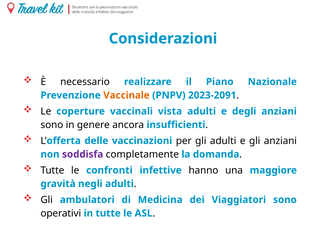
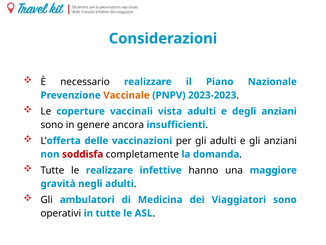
2023-2091: 2023-2091 -> 2023-2023
soddisfa colour: purple -> red
le confronti: confronti -> realizzare
